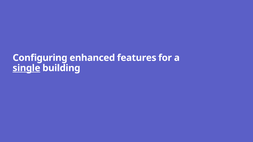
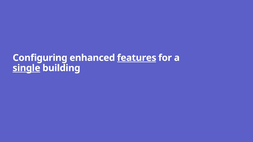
features underline: none -> present
